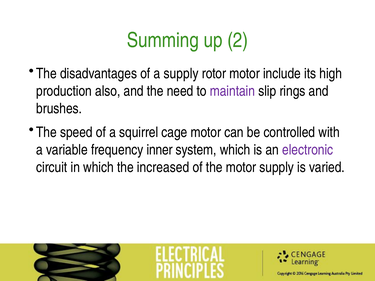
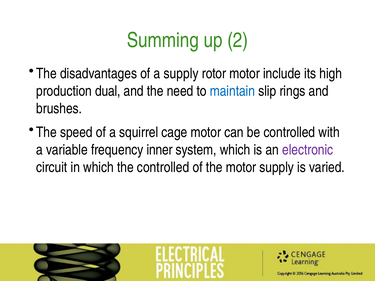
also: also -> dual
maintain colour: purple -> blue
the increased: increased -> controlled
